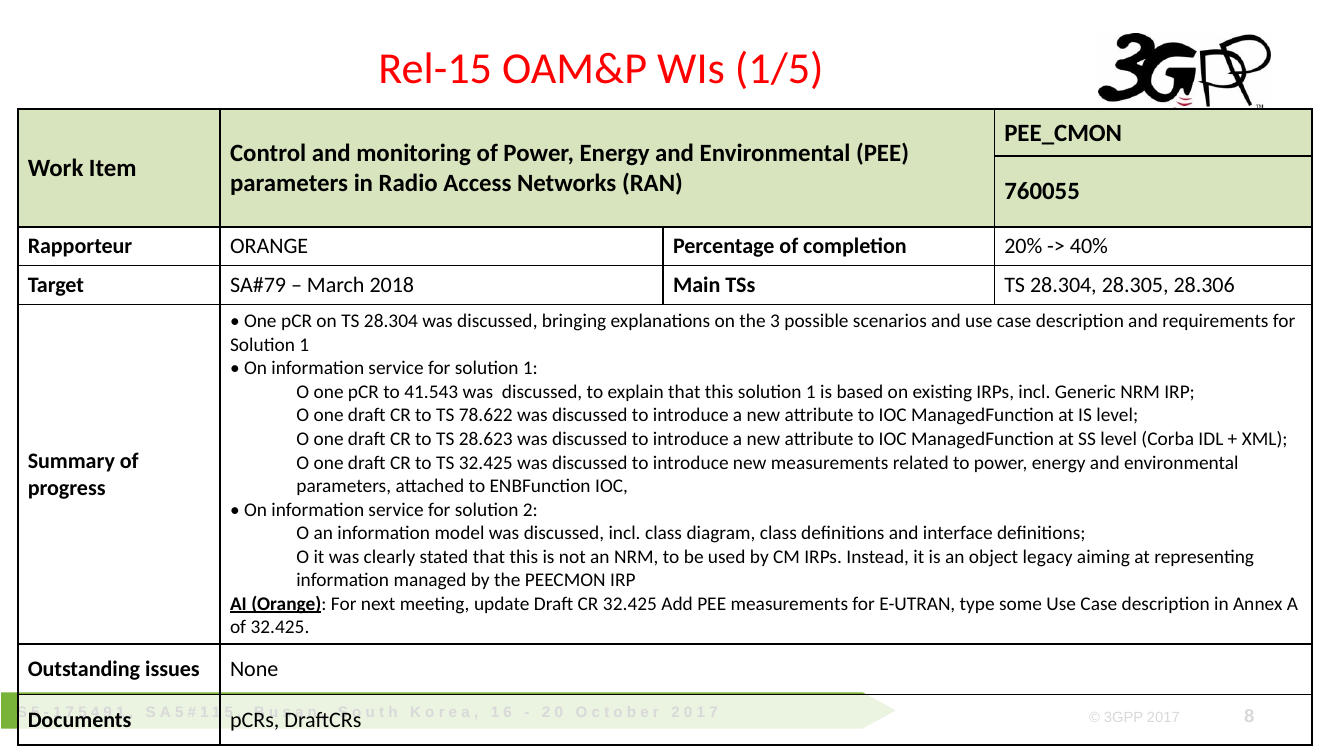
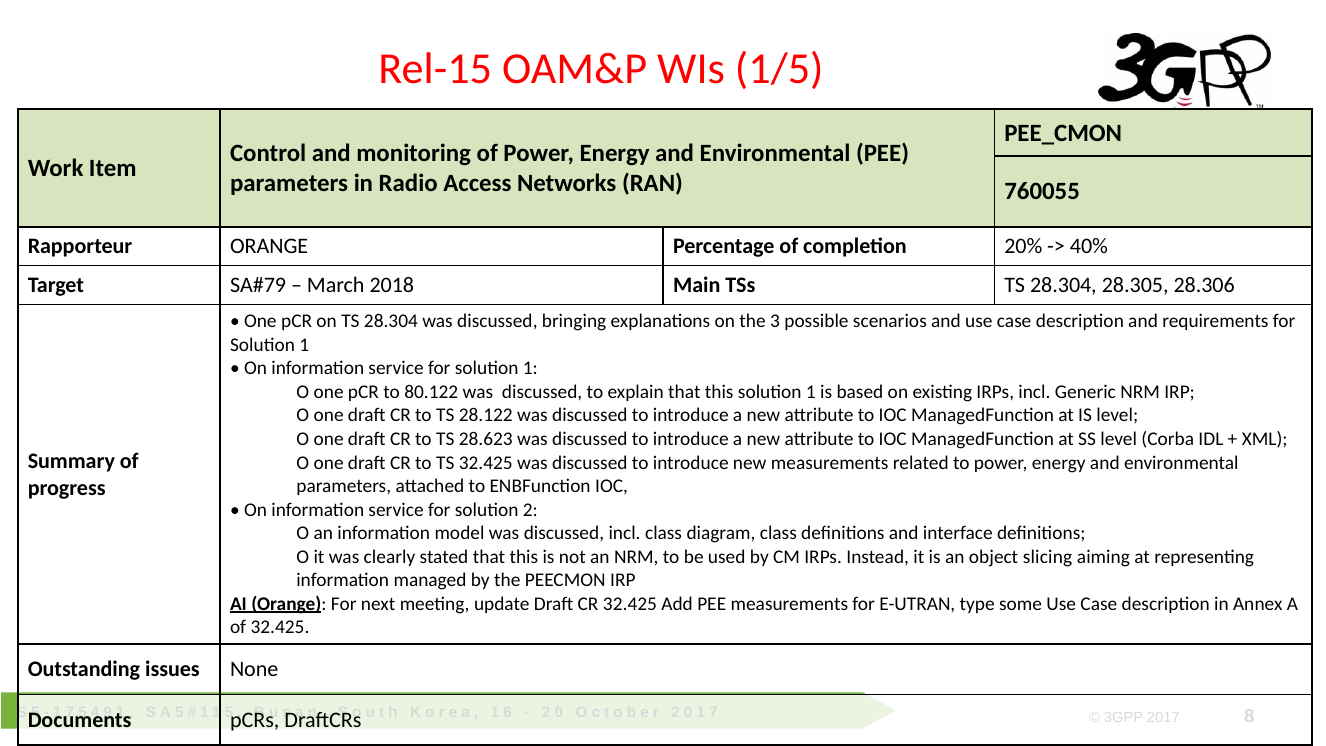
41.543: 41.543 -> 80.122
78.622: 78.622 -> 28.122
legacy: legacy -> slicing
